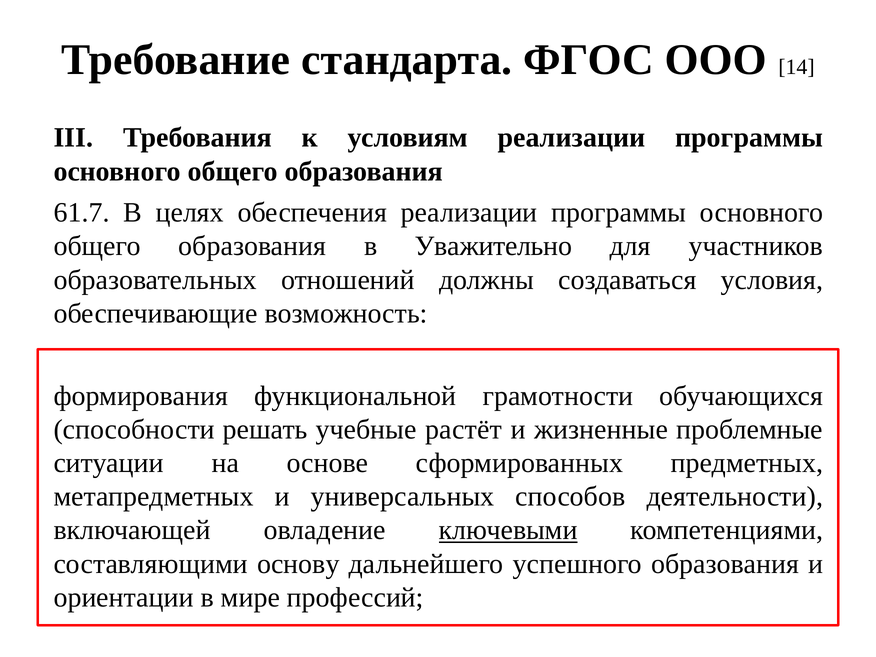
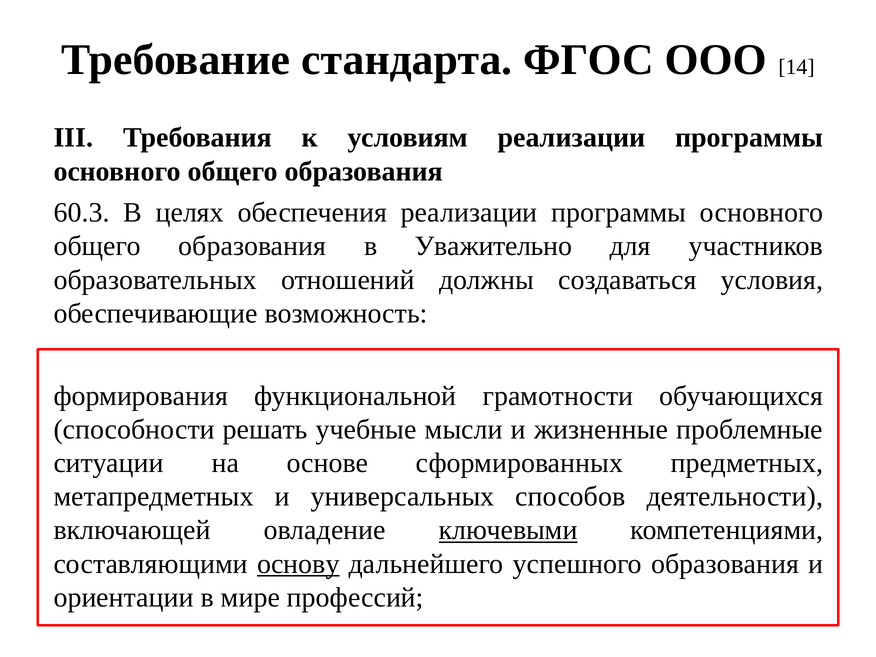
61.7: 61.7 -> 60.3
растёт: растёт -> мысли
основу underline: none -> present
